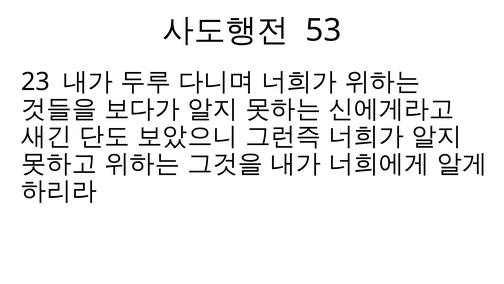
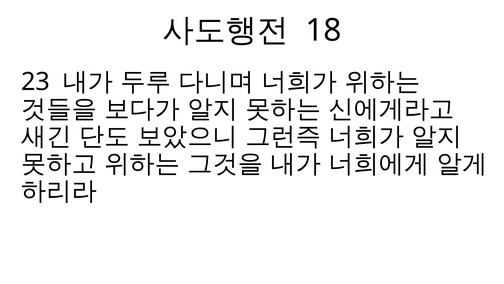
53: 53 -> 18
